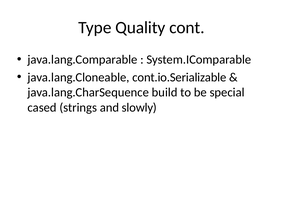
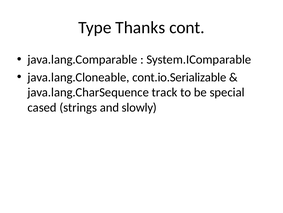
Quality: Quality -> Thanks
build: build -> track
